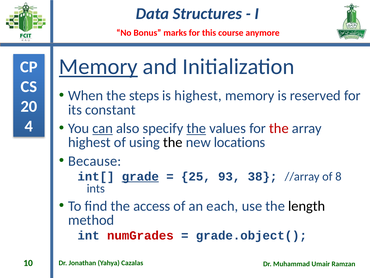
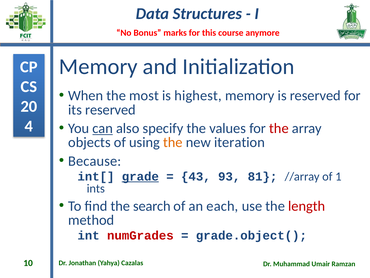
Memory at (98, 67) underline: present -> none
steps: steps -> most
its constant: constant -> reserved
the at (196, 128) underline: present -> none
highest at (89, 142): highest -> objects
the at (173, 142) colour: black -> orange
locations: locations -> iteration
25: 25 -> 43
38: 38 -> 81
8: 8 -> 1
access: access -> search
length colour: black -> red
